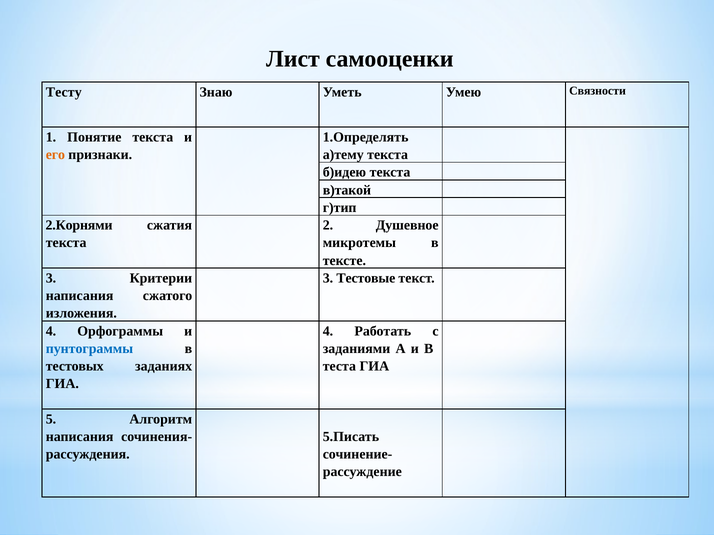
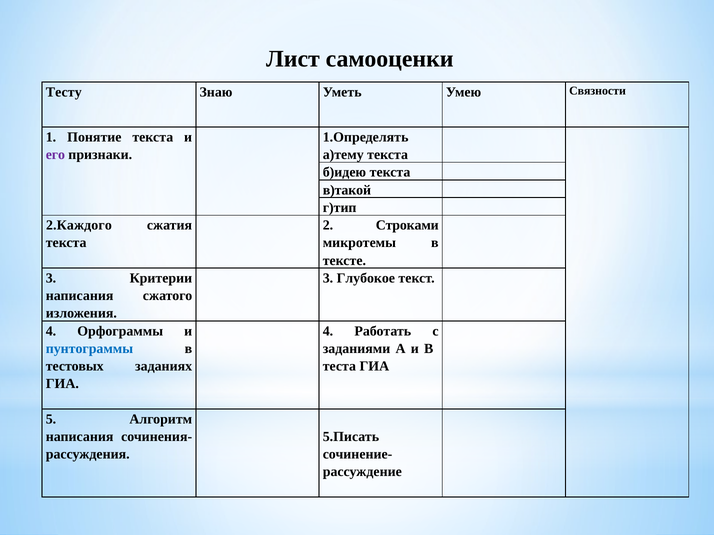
его colour: orange -> purple
2.Корнями: 2.Корнями -> 2.Каждого
Душевное: Душевное -> Строками
Тестовые: Тестовые -> Глубокое
